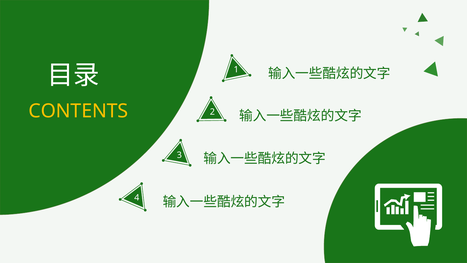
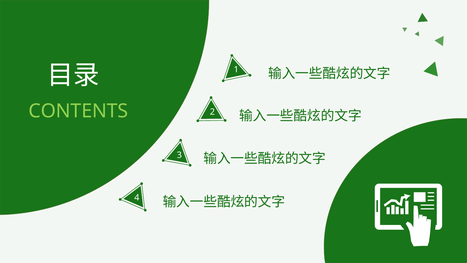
CONTENTS colour: yellow -> light green
